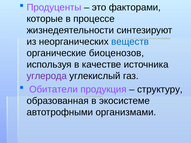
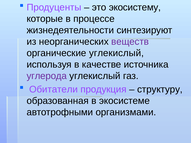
факторами: факторами -> экосистему
веществ colour: blue -> purple
органические биоценозов: биоценозов -> углекислый
